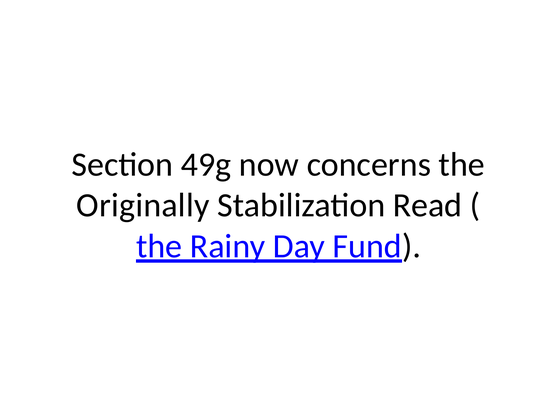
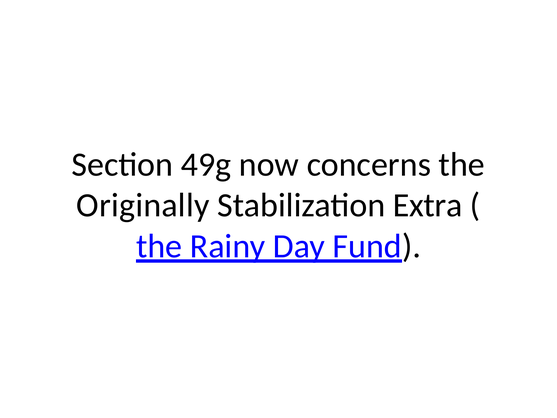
Read: Read -> Extra
